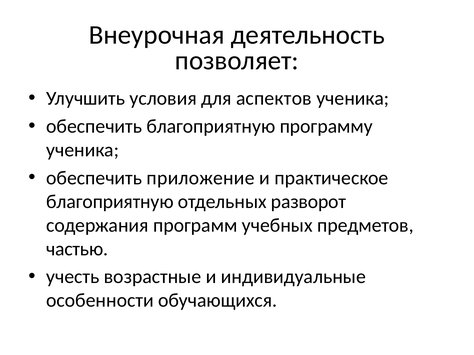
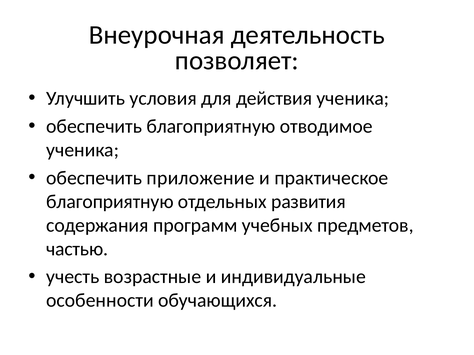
аспектов: аспектов -> действия
программу: программу -> отводимое
разворот: разворот -> развития
